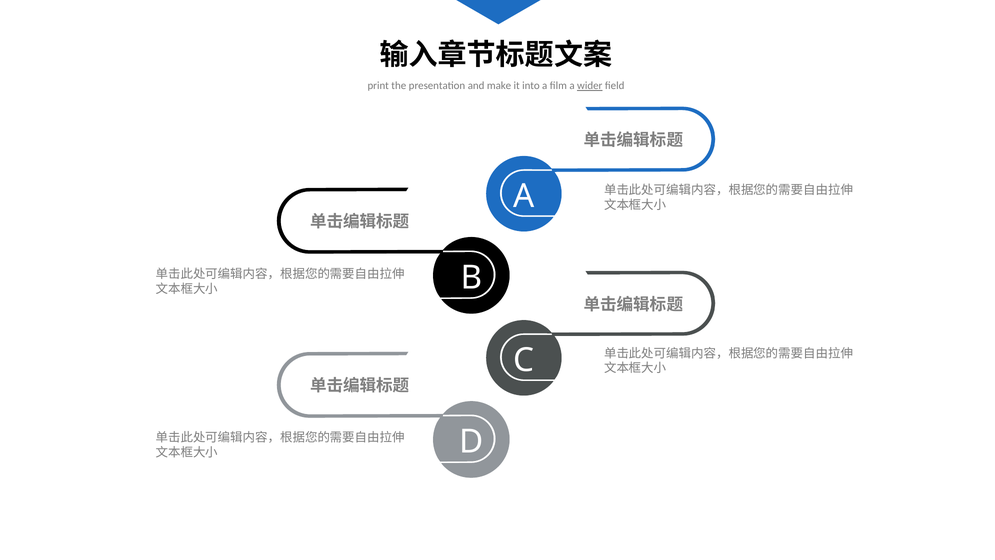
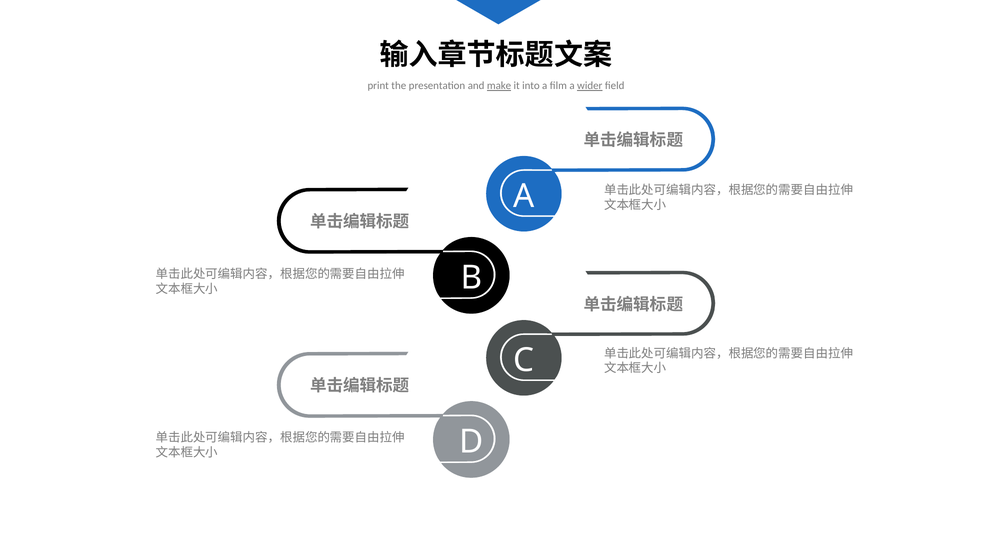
make underline: none -> present
